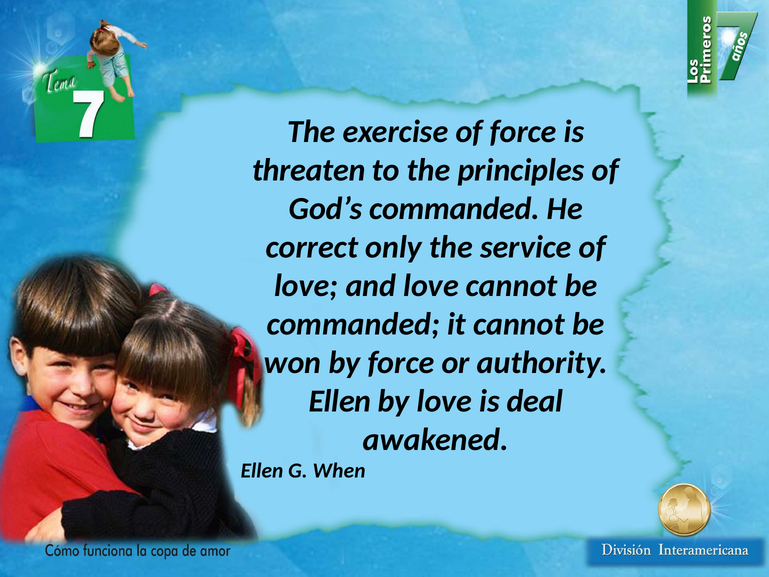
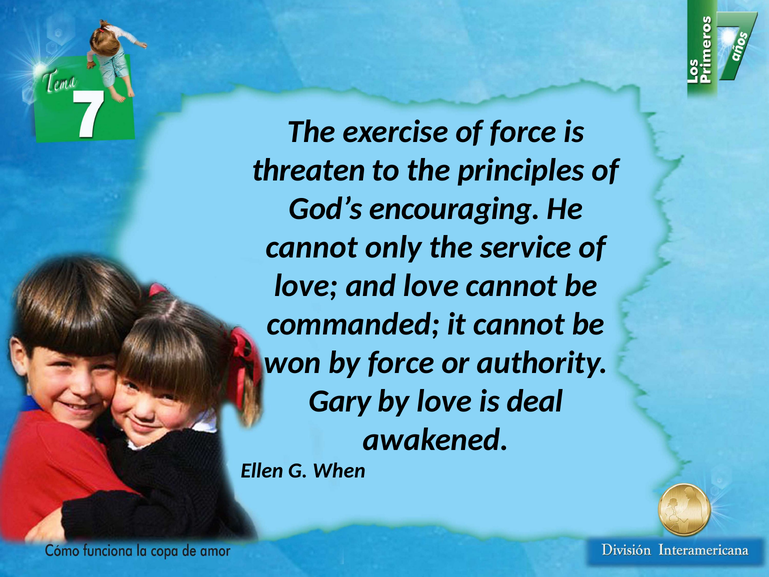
God’s commanded: commanded -> encouraging
correct at (312, 247): correct -> cannot
Ellen at (340, 401): Ellen -> Gary
